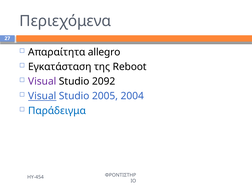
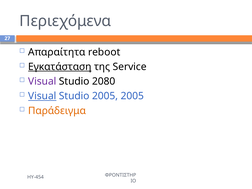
allegro: allegro -> reboot
Εγκατάσταση underline: none -> present
Reboot: Reboot -> Service
2092: 2092 -> 2080
2005 2004: 2004 -> 2005
Παράδειγμα colour: blue -> orange
